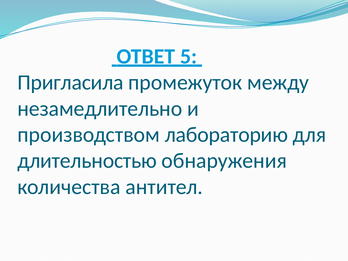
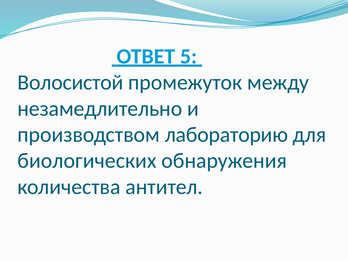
Пригласила: Пригласила -> Волосистой
длительностью: длительностью -> биологических
